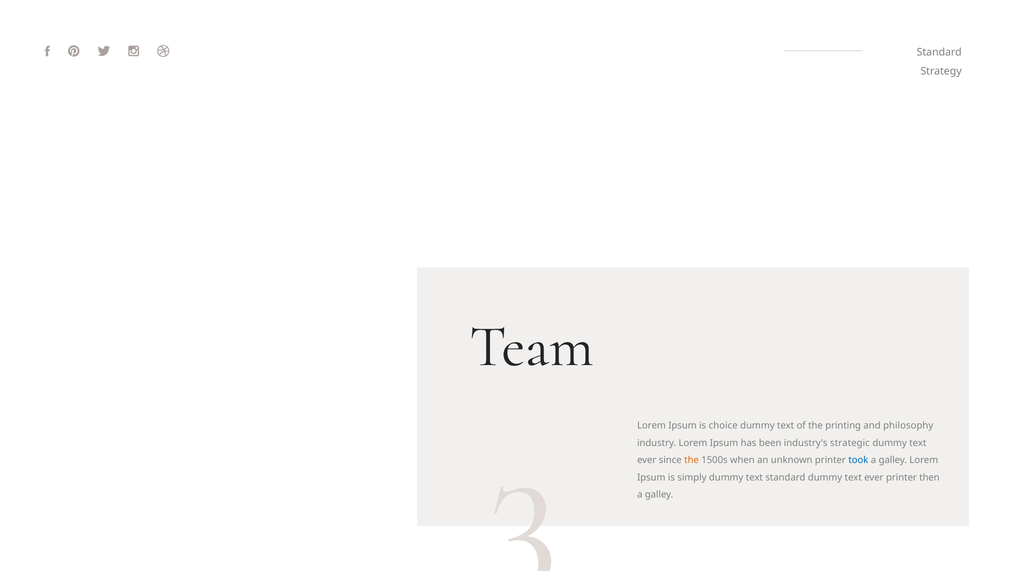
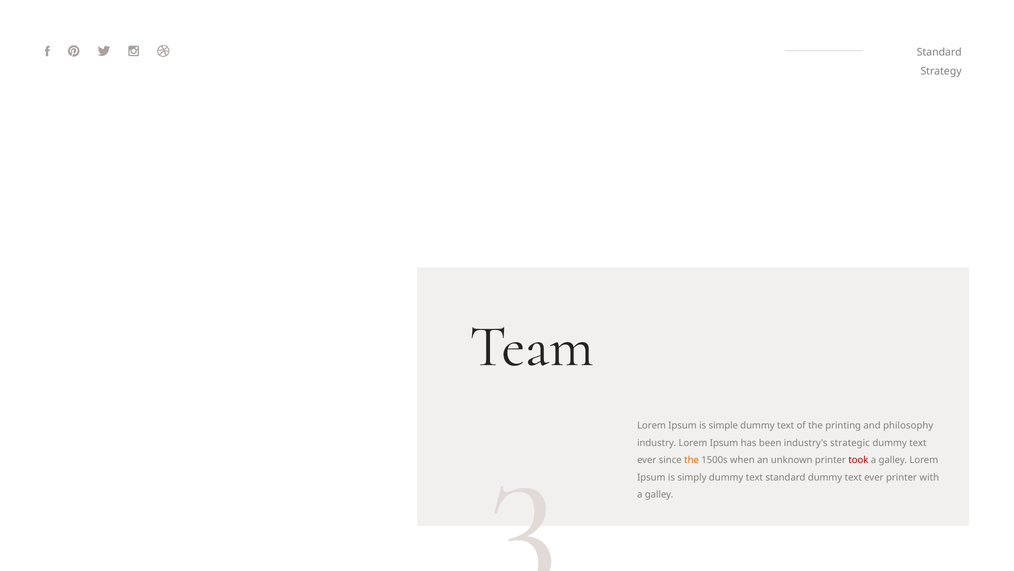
choice: choice -> simple
took colour: blue -> red
then: then -> with
